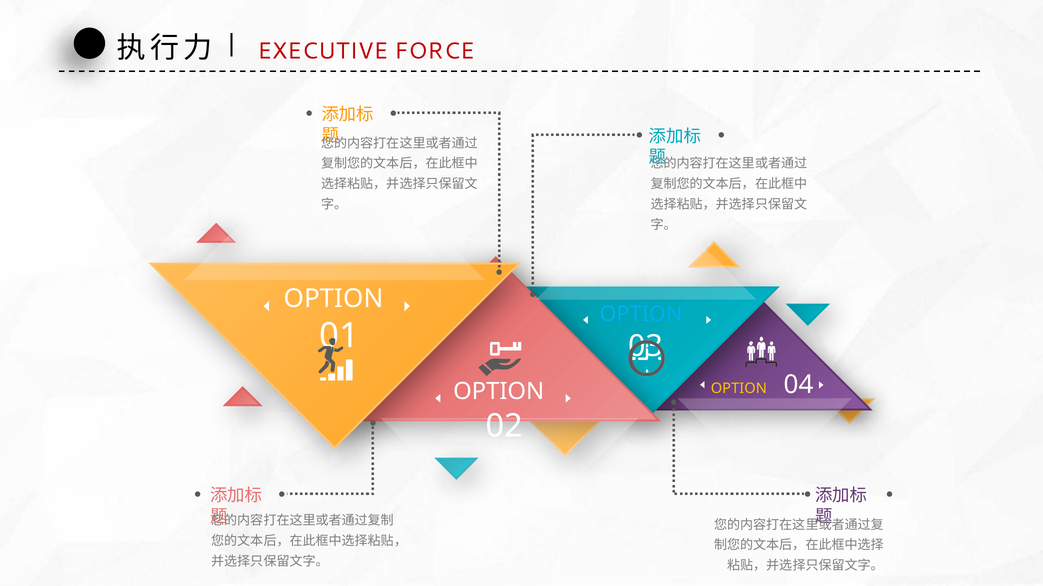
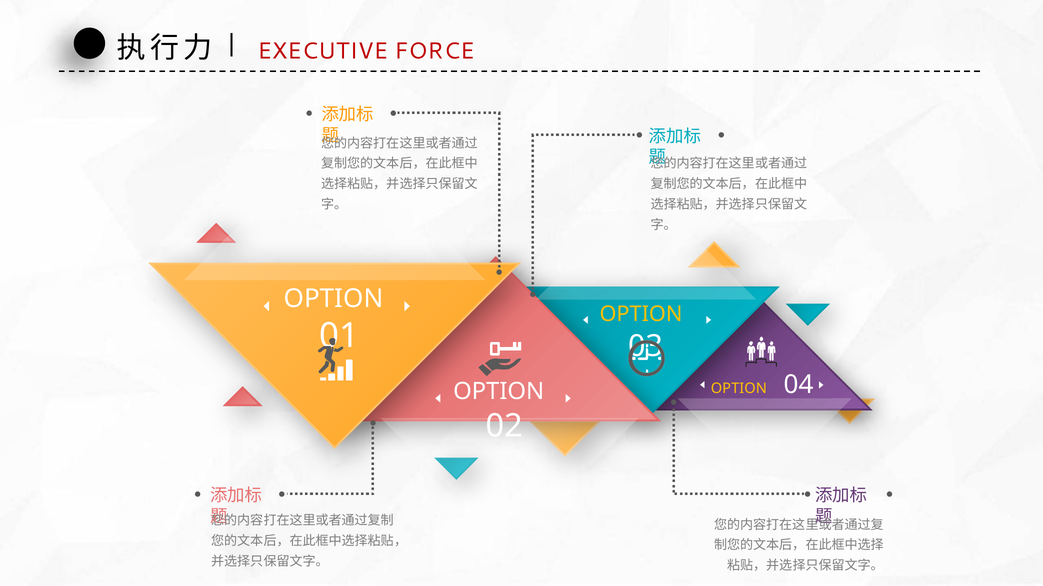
OPTION at (641, 315) colour: light blue -> yellow
